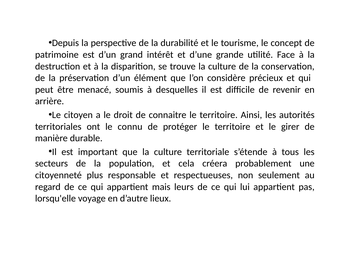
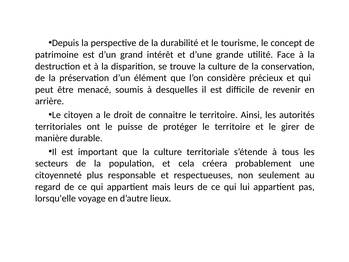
connu: connu -> puisse
